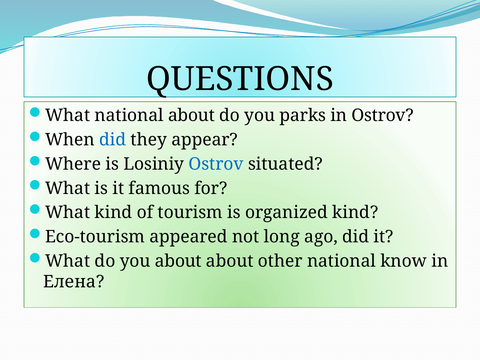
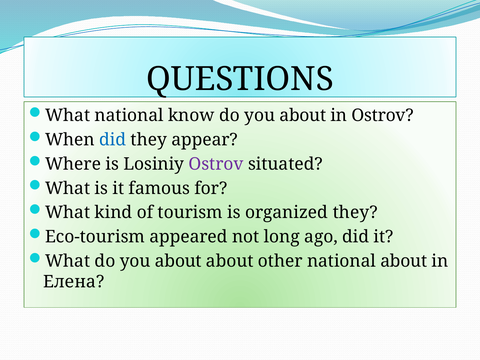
national about: about -> know
parks at (303, 116): parks -> about
Ostrov at (216, 164) colour: blue -> purple
organized kind: kind -> they
national know: know -> about
